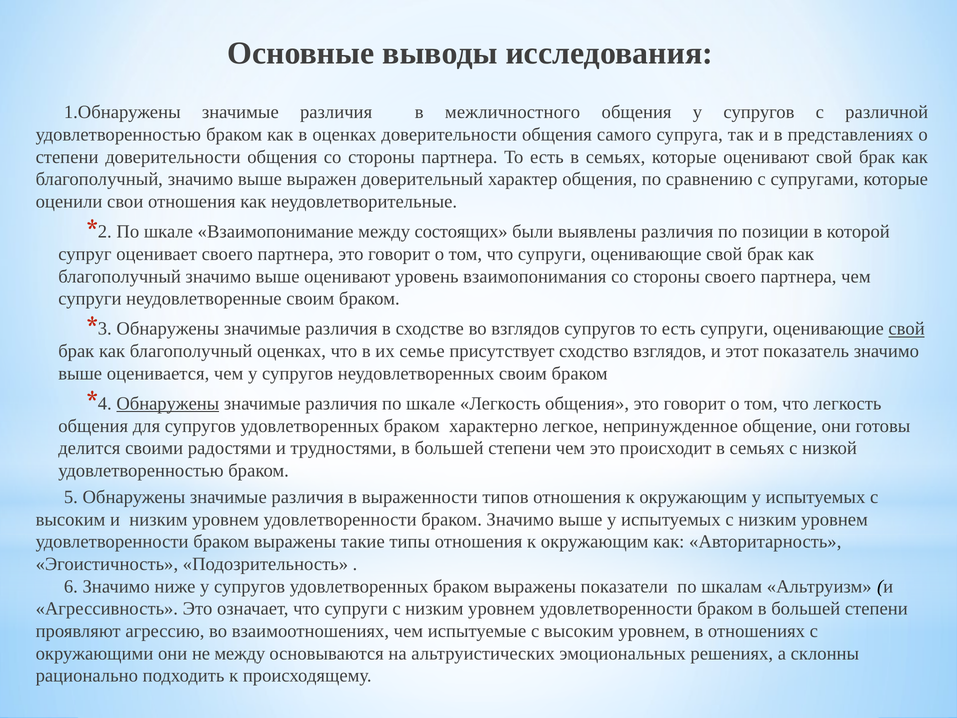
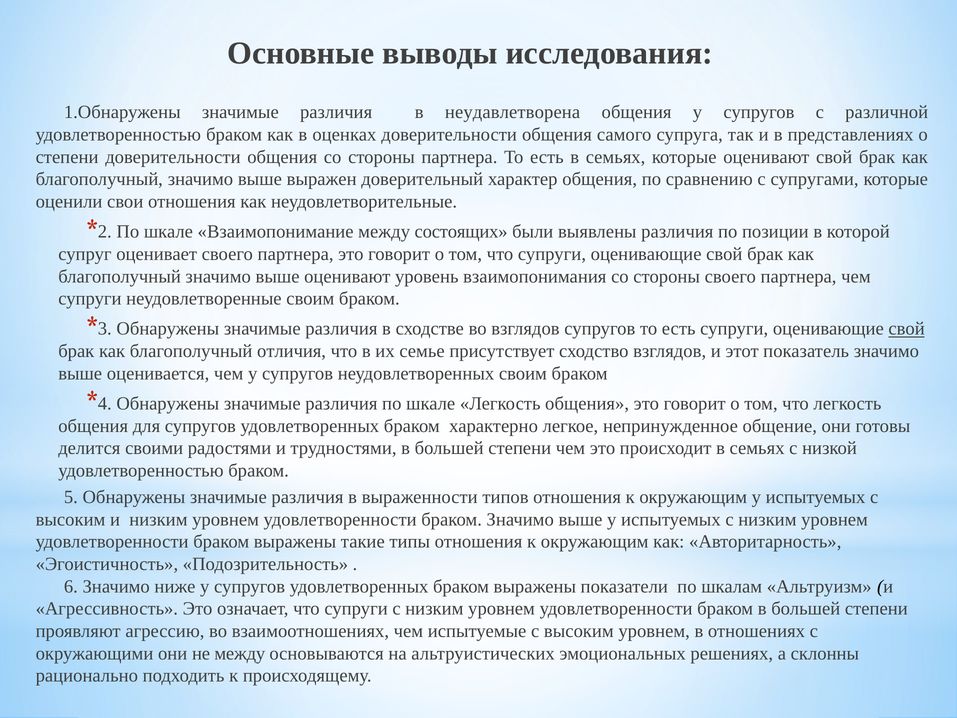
межличностного: межличностного -> неудавлетворена
благополучный оценках: оценках -> отличия
Обнаружены at (168, 403) underline: present -> none
